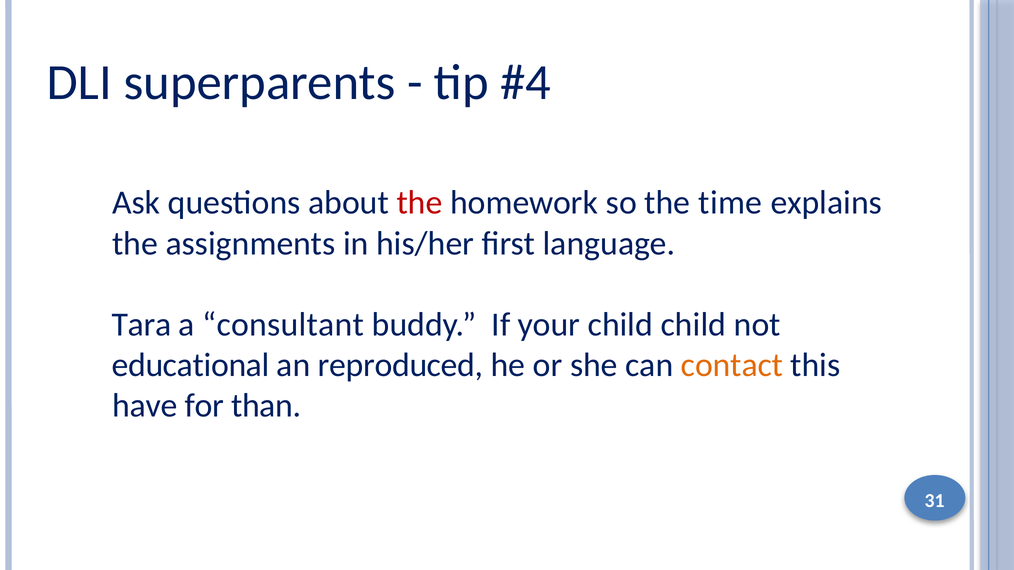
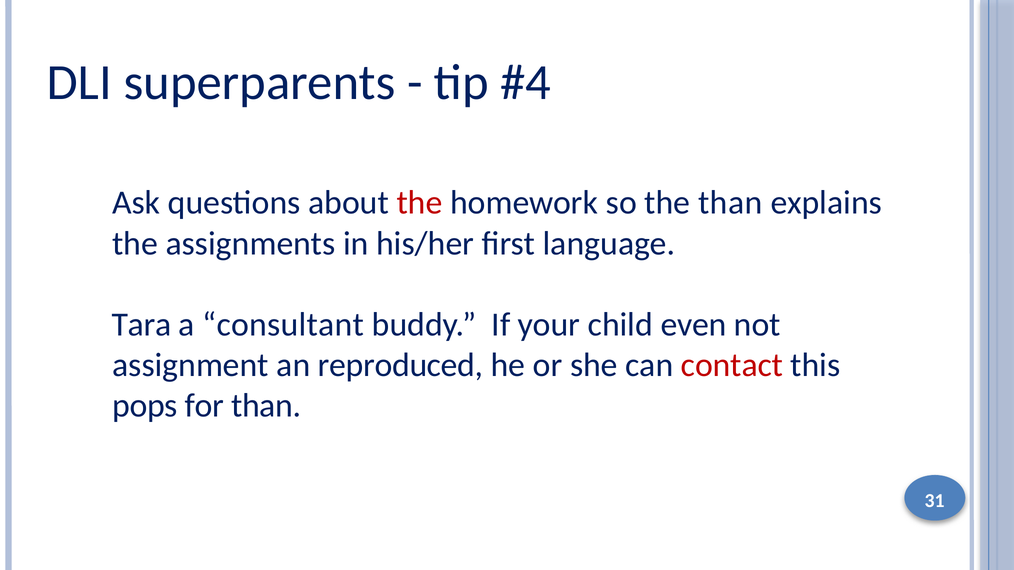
the time: time -> than
child child: child -> even
educational: educational -> assignment
contact colour: orange -> red
have: have -> pops
